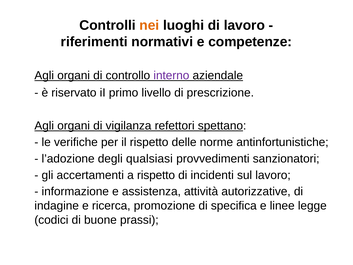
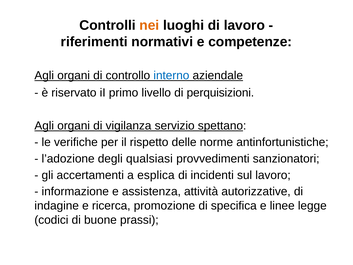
interno colour: purple -> blue
prescrizione: prescrizione -> perquisizioni
refettori: refettori -> servizio
a rispetto: rispetto -> esplica
